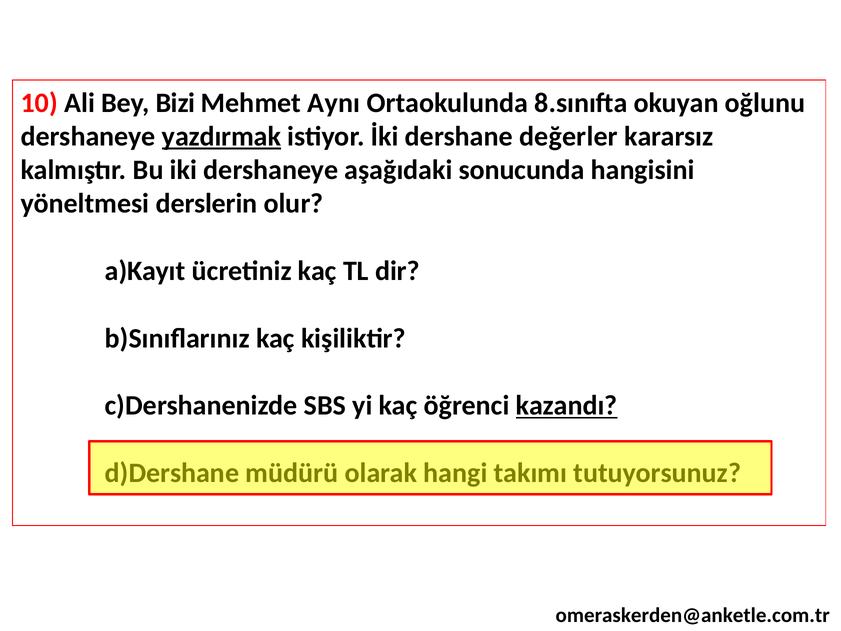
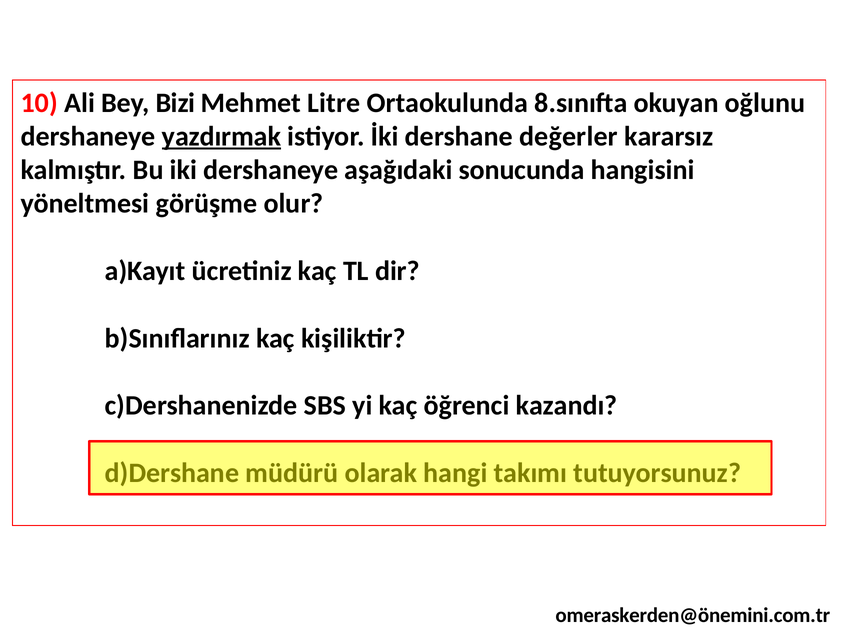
Aynı: Aynı -> Litre
derslerin: derslerin -> görüşme
kazandı underline: present -> none
omeraskerden@anketle.com.tr: omeraskerden@anketle.com.tr -> omeraskerden@önemini.com.tr
